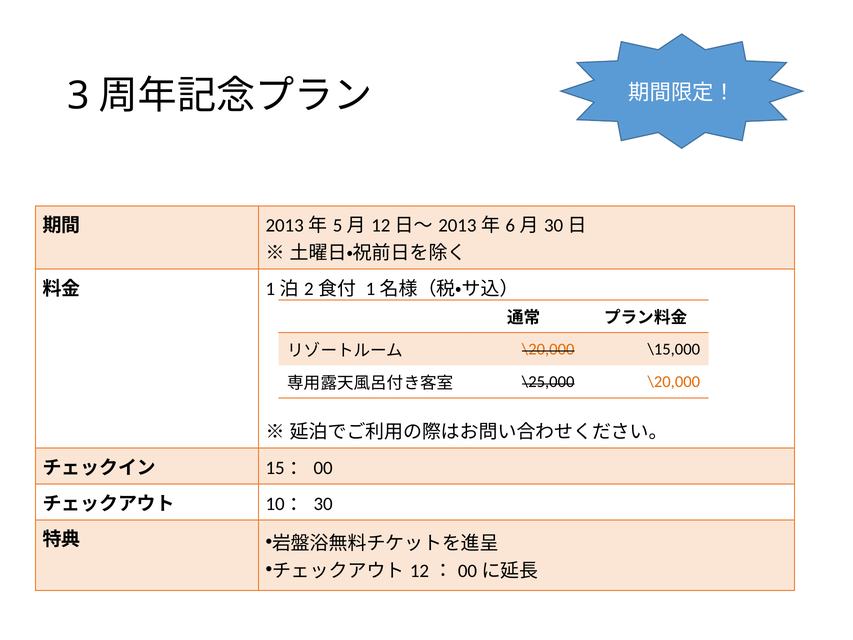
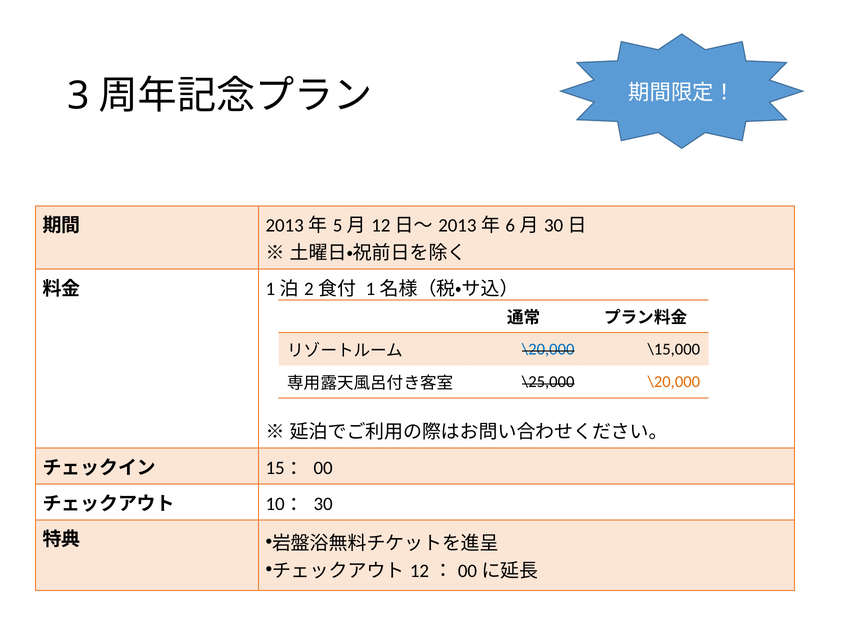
\20,000 at (548, 349) colour: orange -> blue
